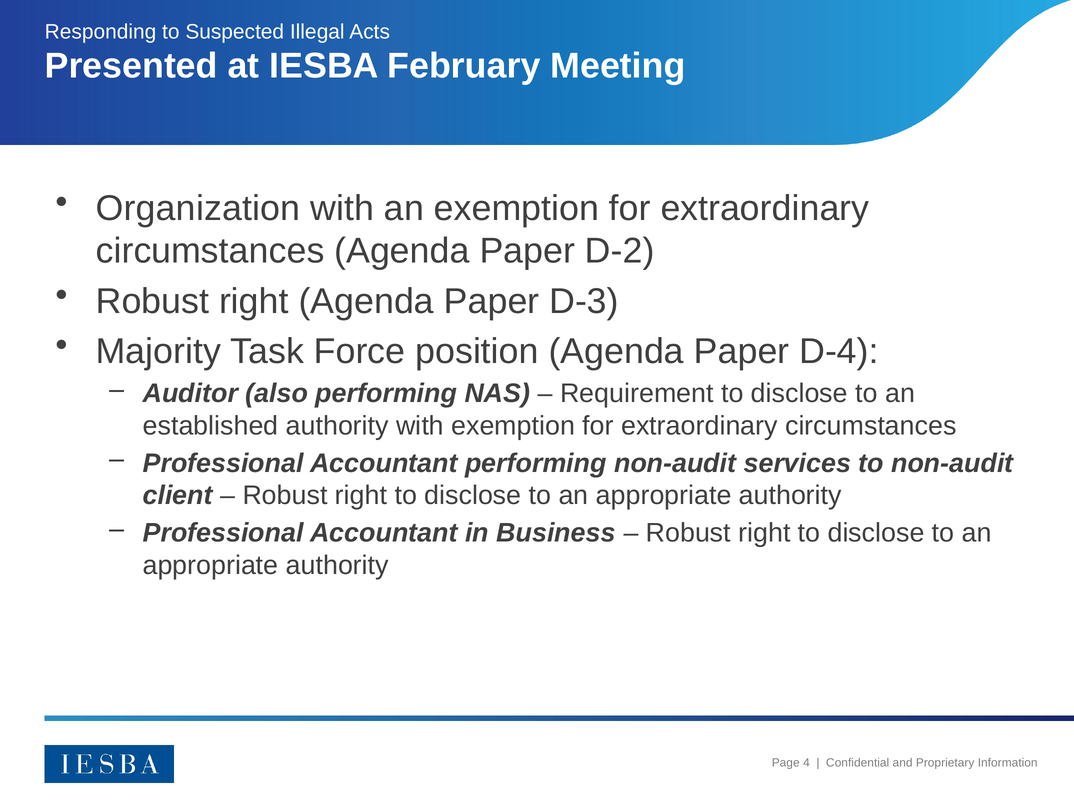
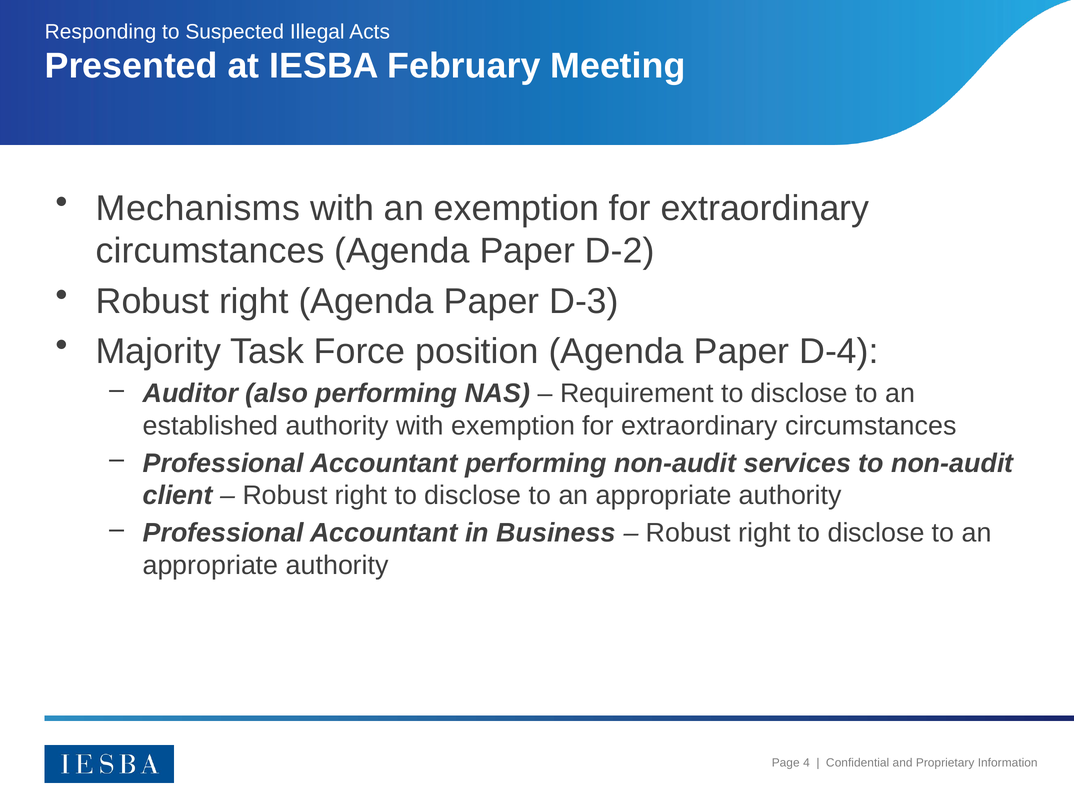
Organization: Organization -> Mechanisms
